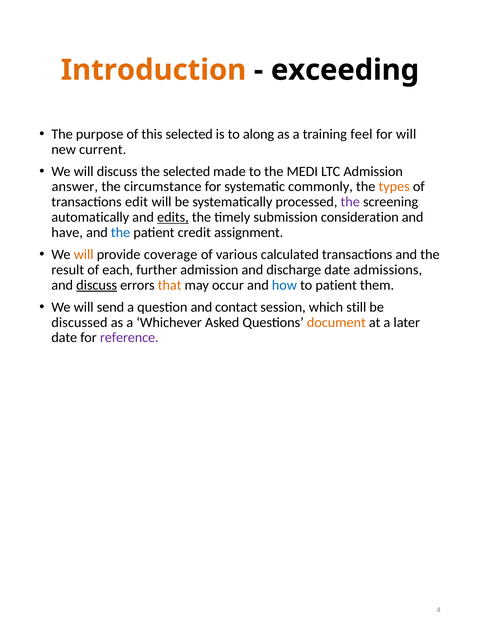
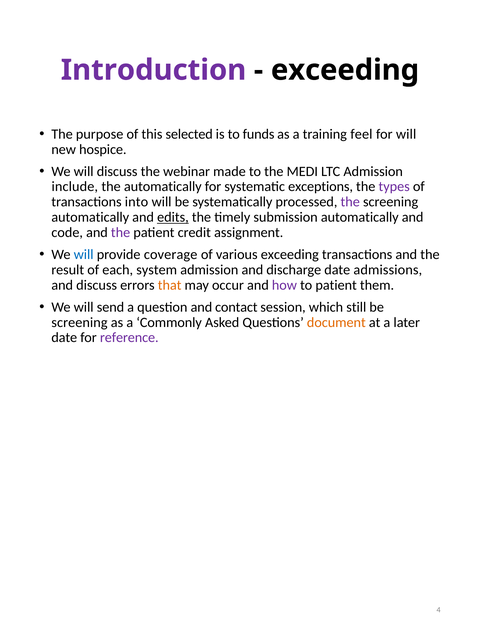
Introduction colour: orange -> purple
along: along -> funds
current: current -> hospice
the selected: selected -> webinar
answer: answer -> include
the circumstance: circumstance -> automatically
commonly: commonly -> exceptions
types colour: orange -> purple
edit: edit -> into
submission consideration: consideration -> automatically
have: have -> code
the at (121, 233) colour: blue -> purple
will at (84, 255) colour: orange -> blue
various calculated: calculated -> exceeding
further: further -> system
discuss at (97, 286) underline: present -> none
how colour: blue -> purple
discussed at (79, 323): discussed -> screening
Whichever: Whichever -> Commonly
